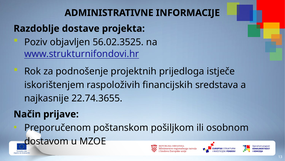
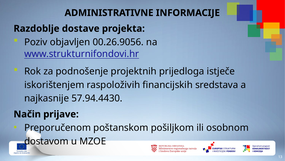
56.02.3525: 56.02.3525 -> 00.26.9056
22.74.3655: 22.74.3655 -> 57.94.4430
